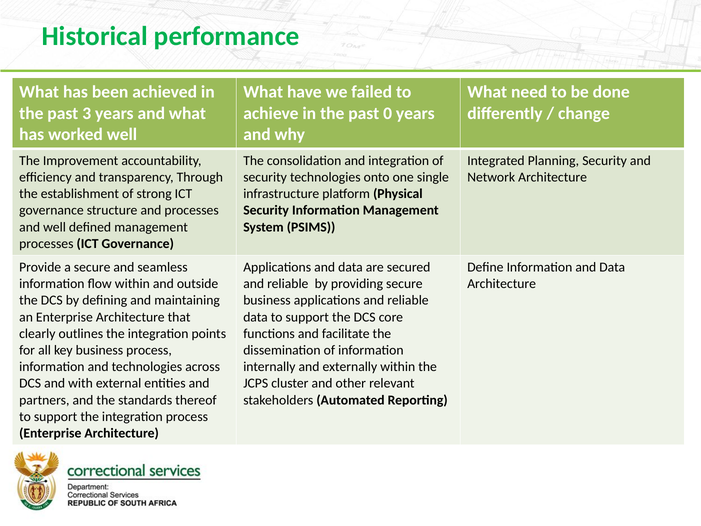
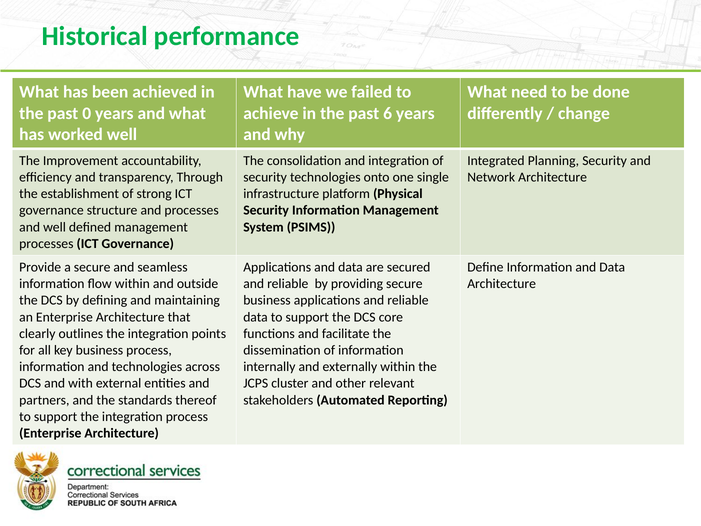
3: 3 -> 0
0: 0 -> 6
